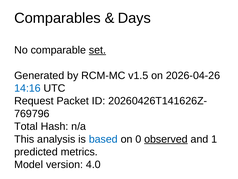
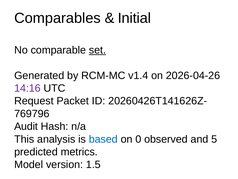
Days: Days -> Initial
v1.5: v1.5 -> v1.4
14:16 colour: blue -> purple
Total: Total -> Audit
observed underline: present -> none
1: 1 -> 5
4.0: 4.0 -> 1.5
